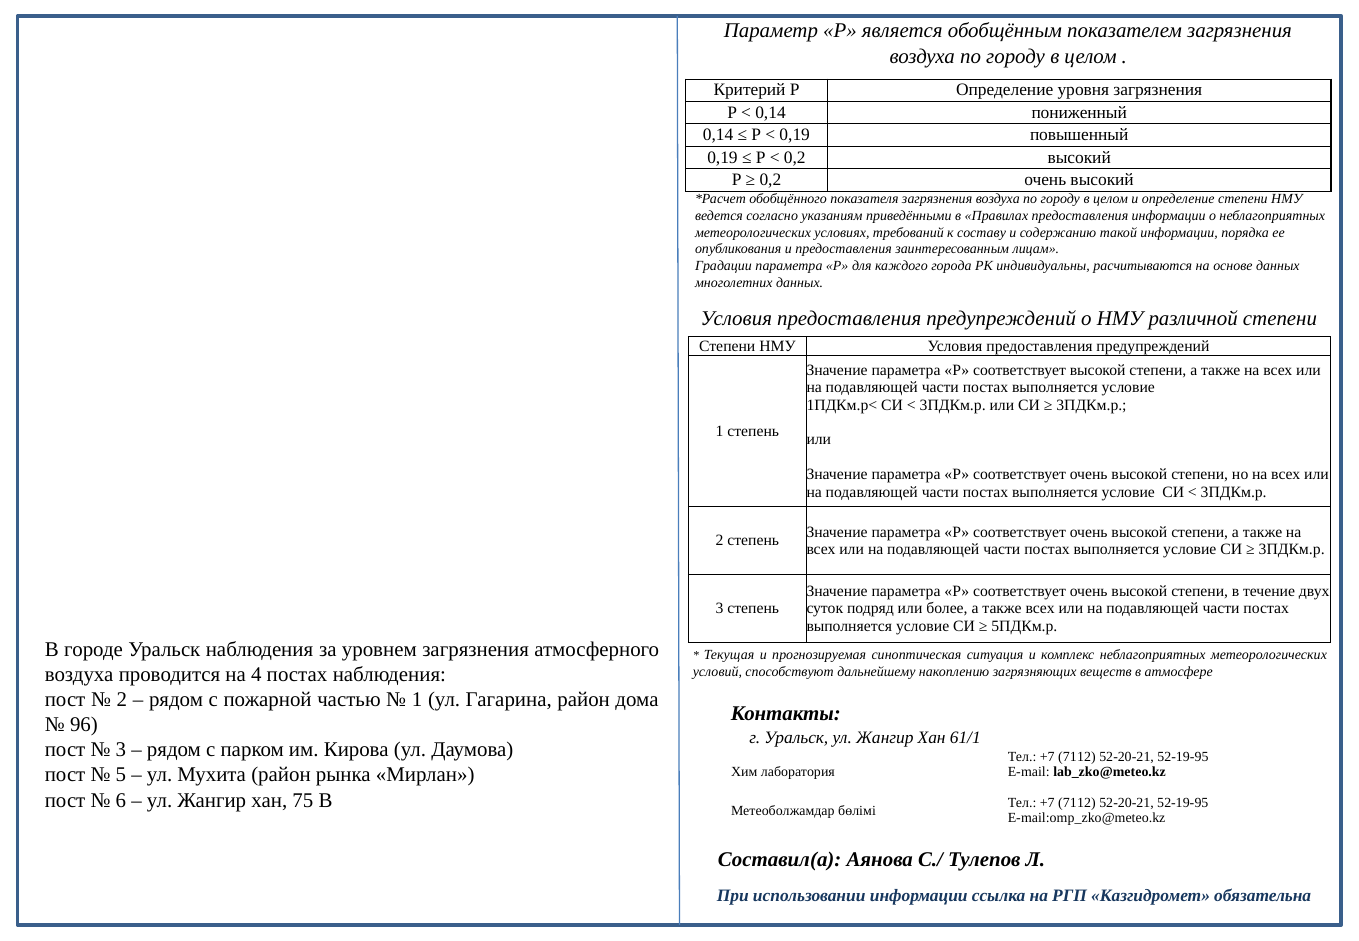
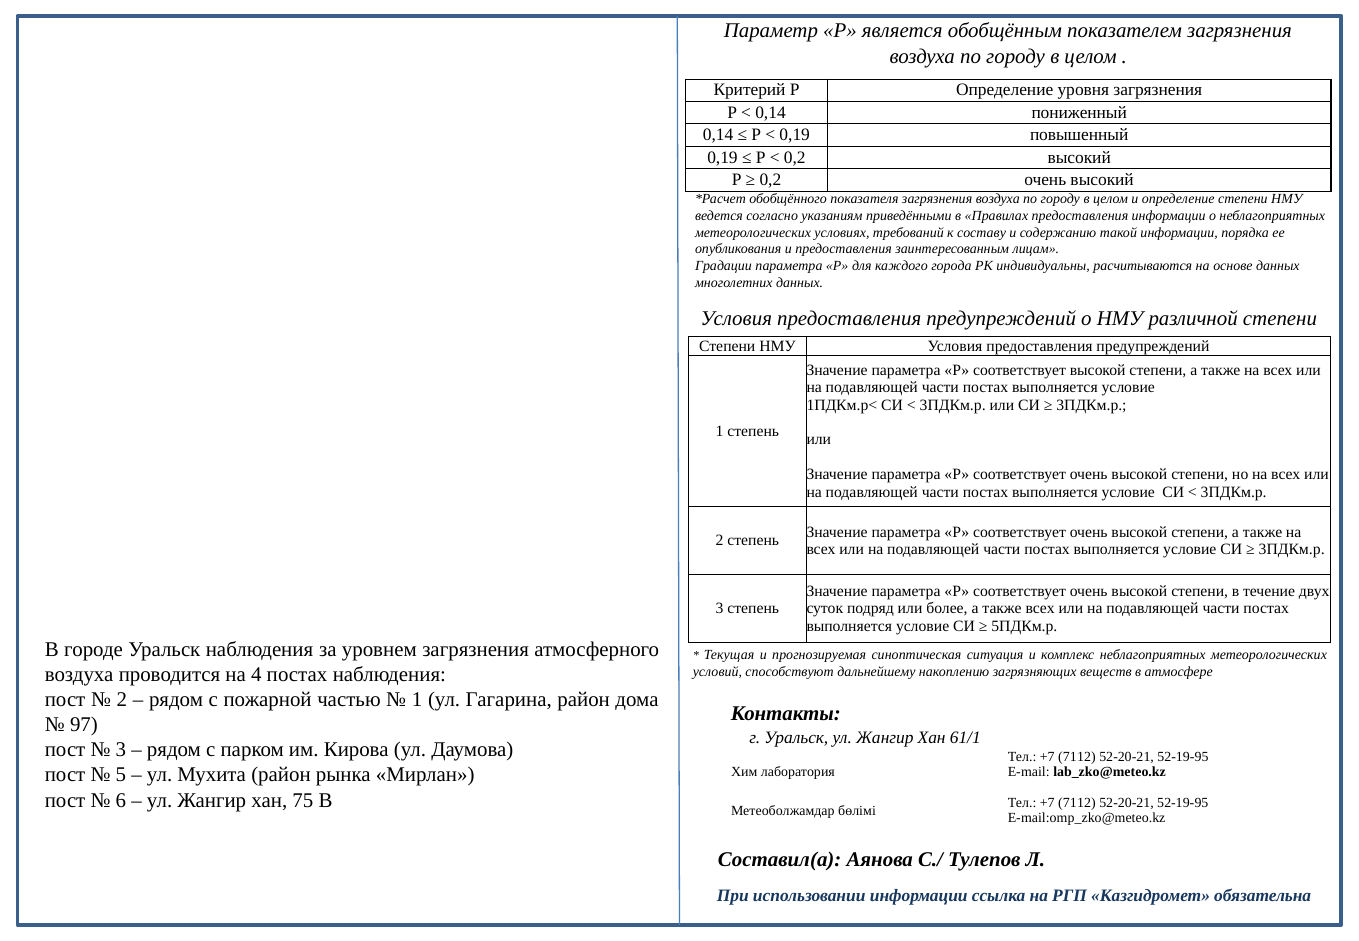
96: 96 -> 97
